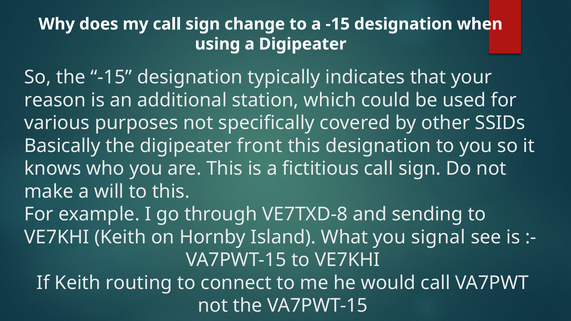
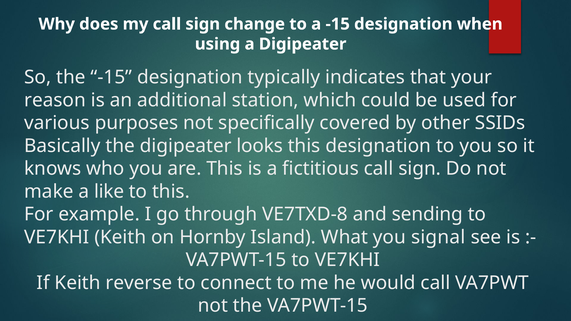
front: front -> looks
will: will -> like
routing: routing -> reverse
